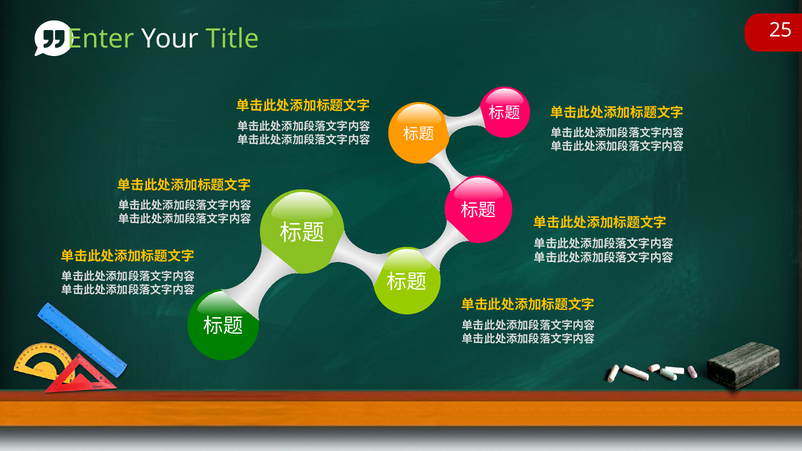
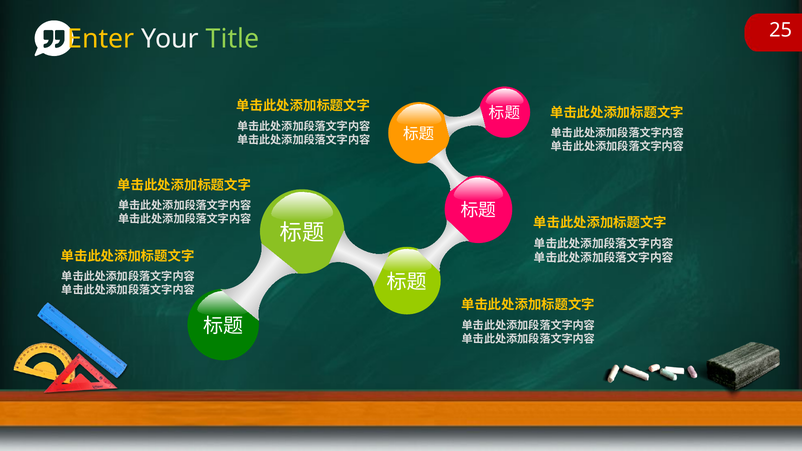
Enter colour: light green -> yellow
